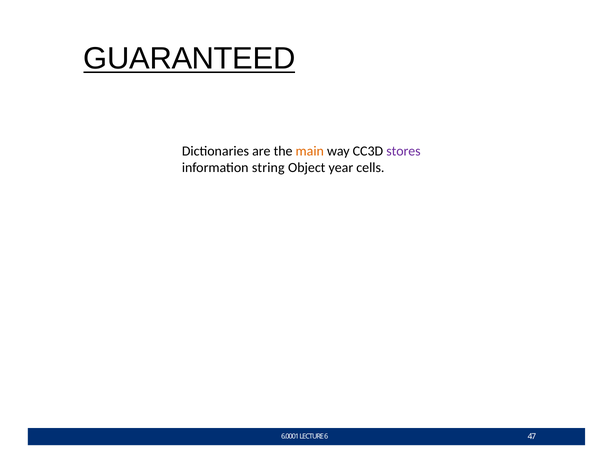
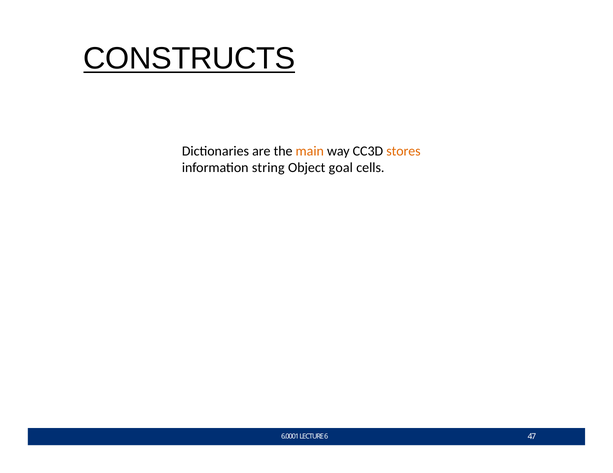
GUARANTEED: GUARANTEED -> CONSTRUCTS
stores colour: purple -> orange
year: year -> goal
